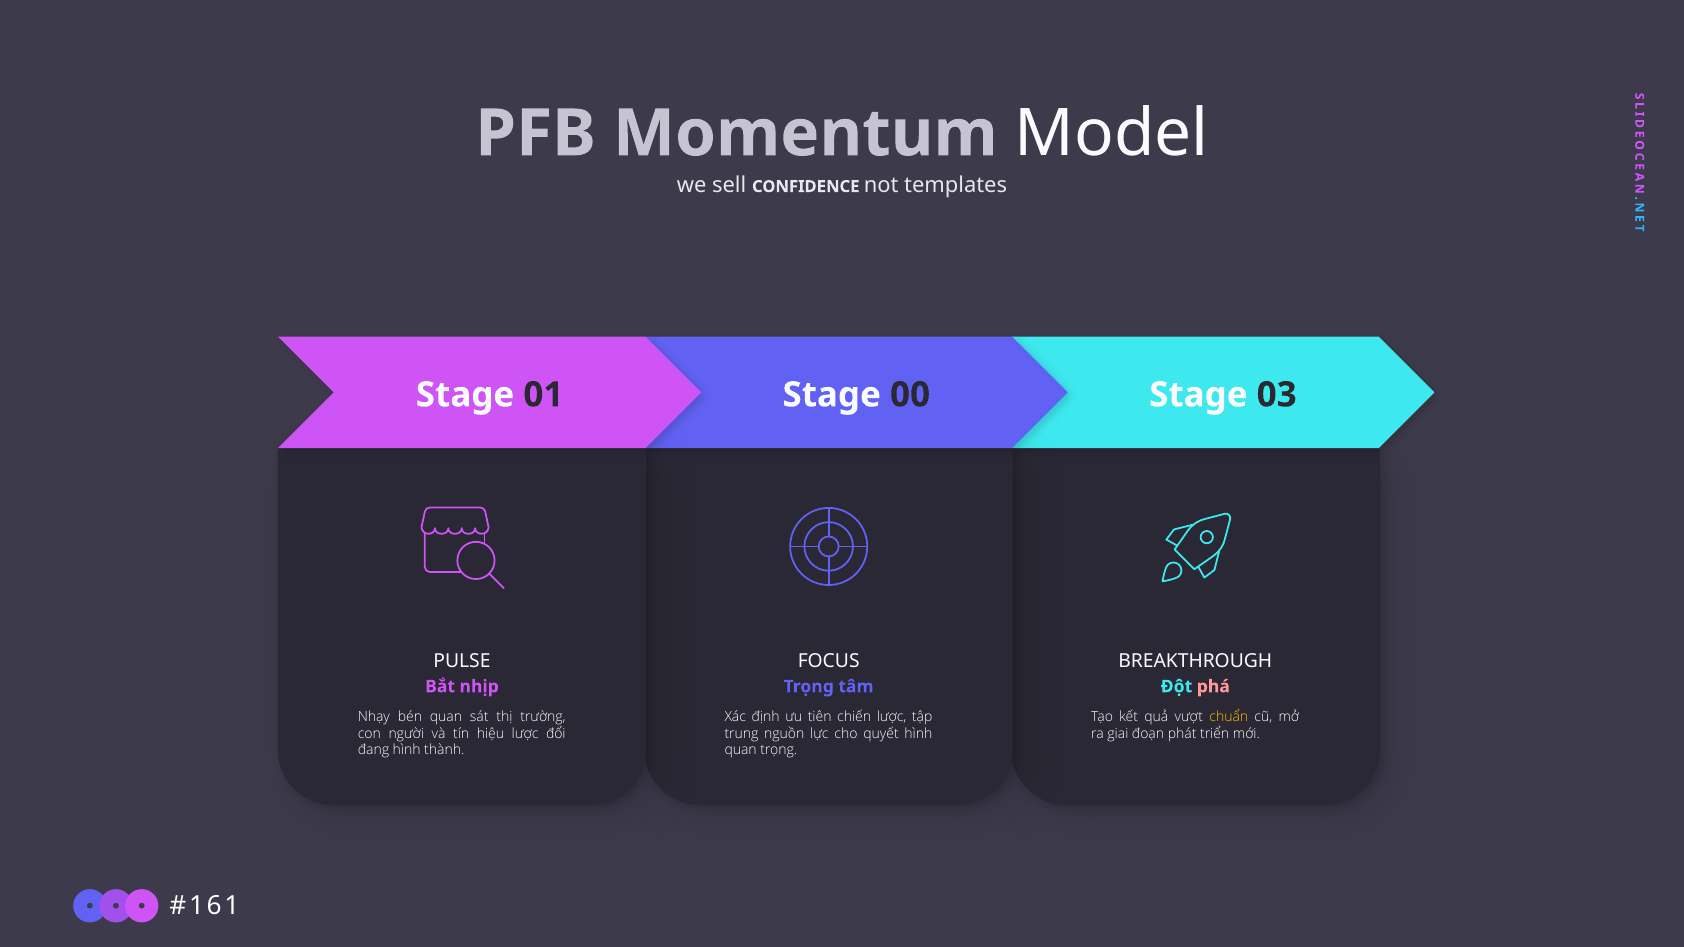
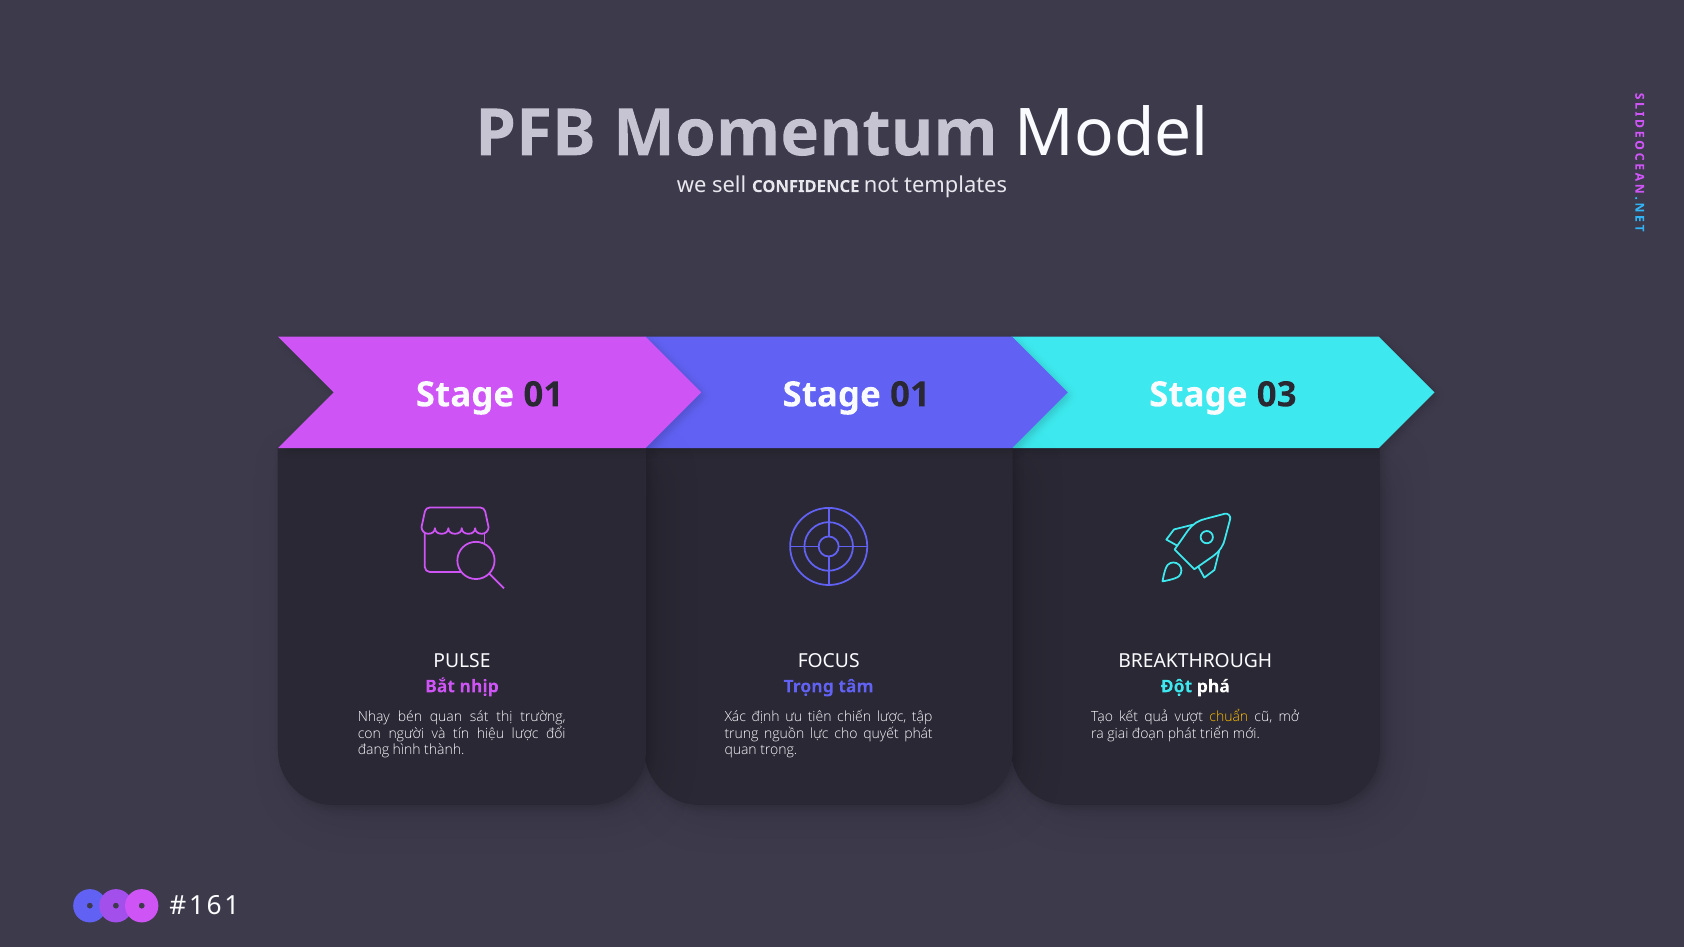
00 at (910, 395): 00 -> 01
phá colour: pink -> white
quyết hình: hình -> phát
